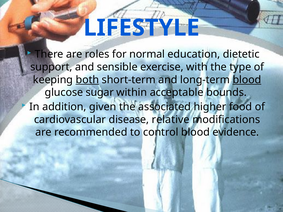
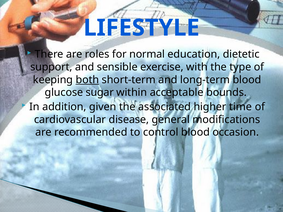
blood at (247, 80) underline: present -> none
food: food -> time
relative: relative -> general
evidence: evidence -> occasion
